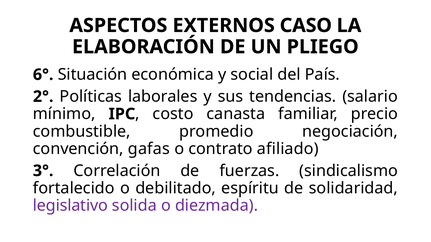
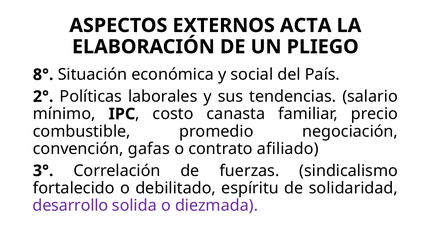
CASO: CASO -> ACTA
6°: 6° -> 8°
legislativo: legislativo -> desarrollo
